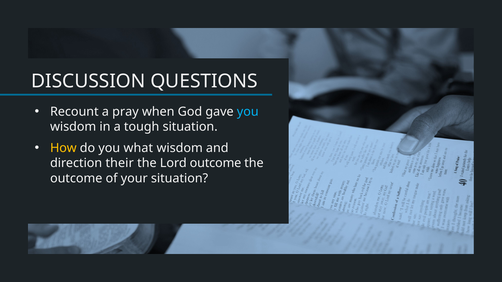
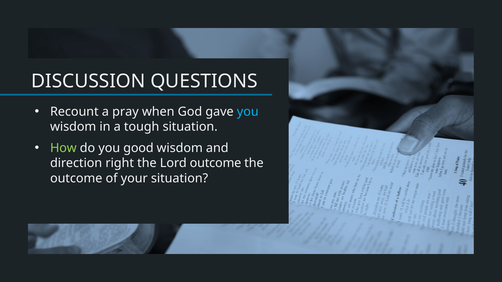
How colour: yellow -> light green
what: what -> good
their: their -> right
